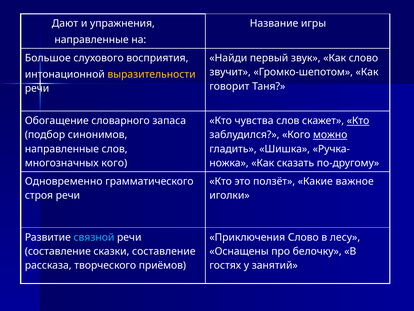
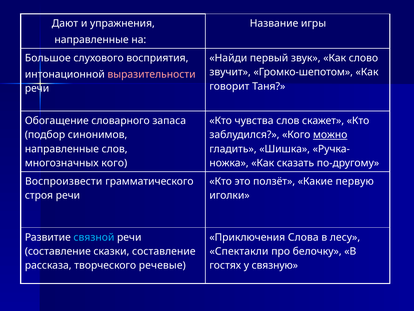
выразительности colour: yellow -> pink
Кто at (358, 121) underline: present -> none
Одновременно: Одновременно -> Воспроизвести
важное: важное -> первую
Приключения Слово: Слово -> Слова
Оснащены: Оснащены -> Спектакли
приёмов: приёмов -> речевые
занятий: занятий -> связную
